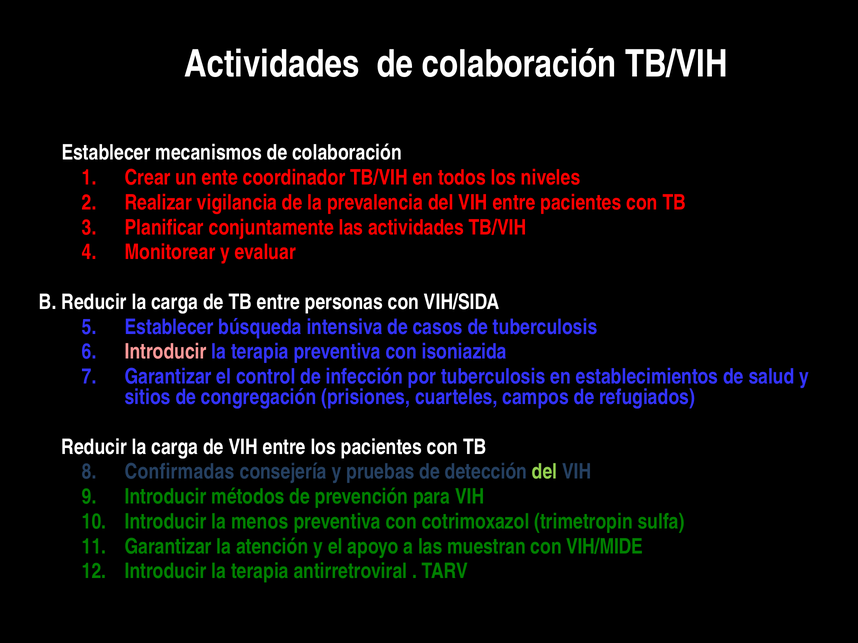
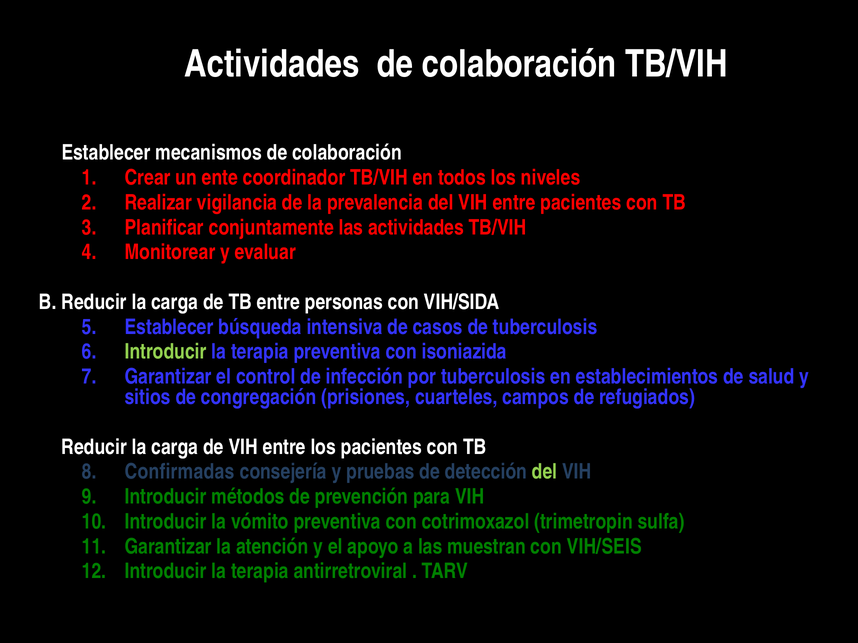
Introducir at (166, 352) colour: pink -> light green
menos: menos -> vómito
VIH/MIDE: VIH/MIDE -> VIH/SEIS
